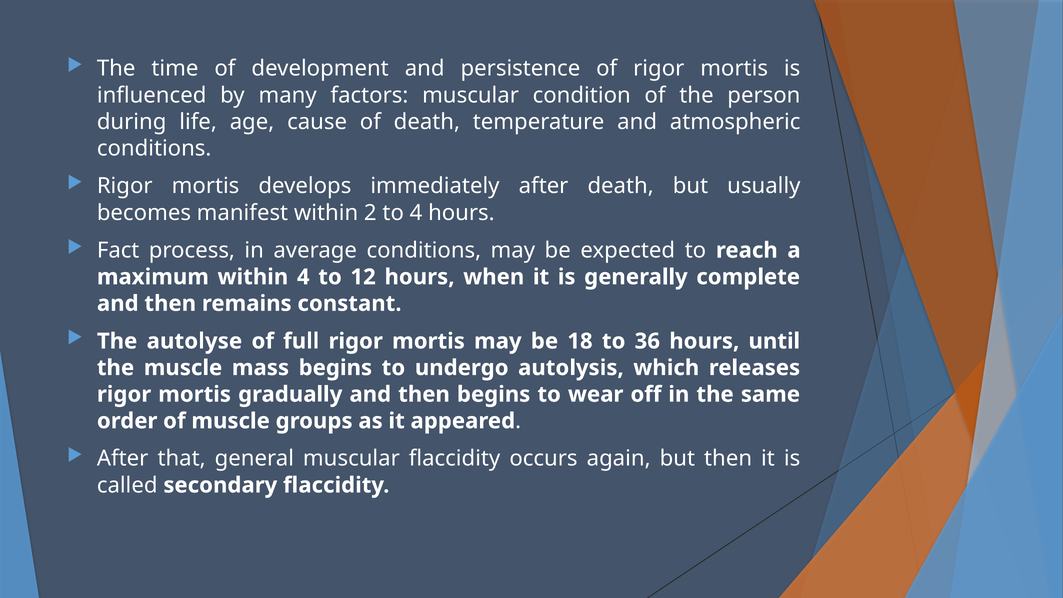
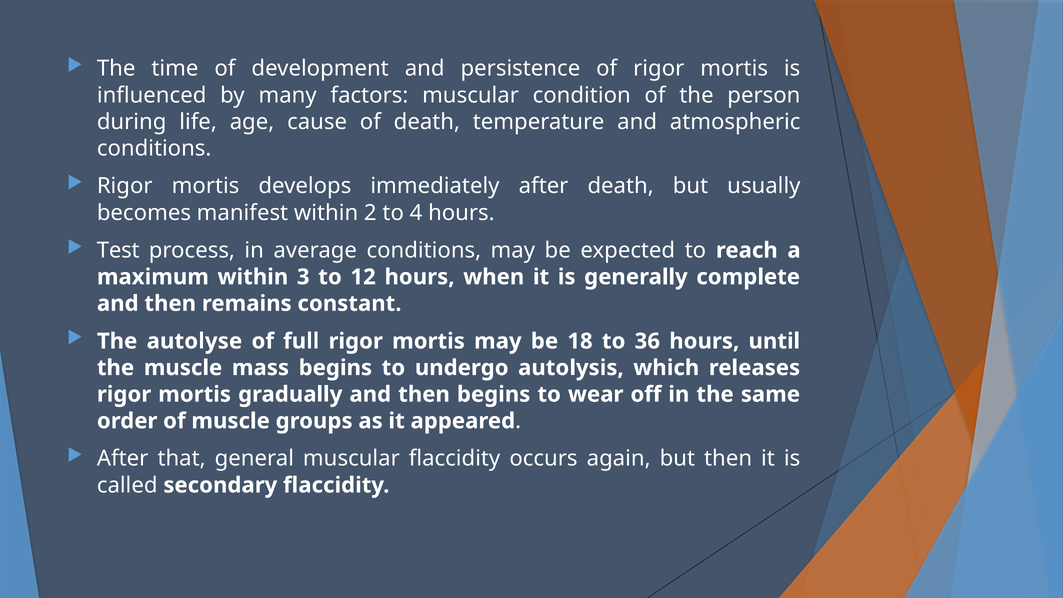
Fact: Fact -> Test
within 4: 4 -> 3
